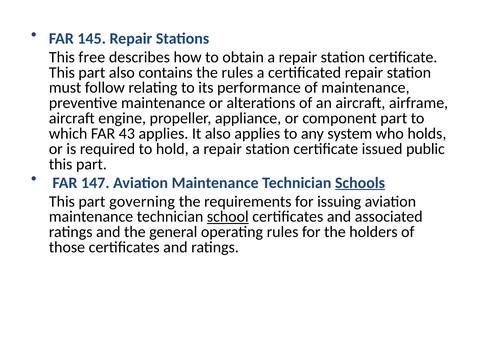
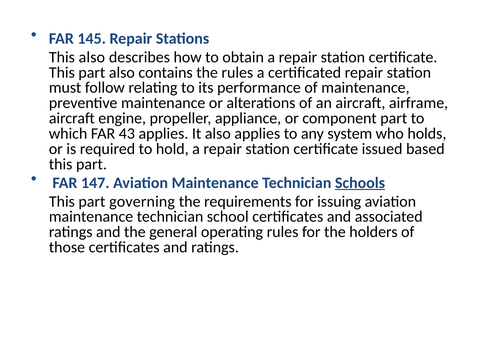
This free: free -> also
public: public -> based
school underline: present -> none
